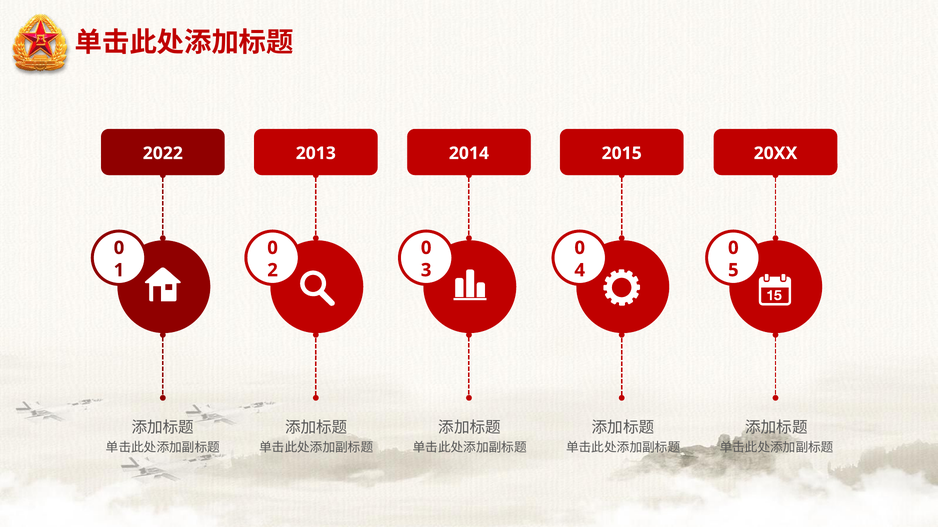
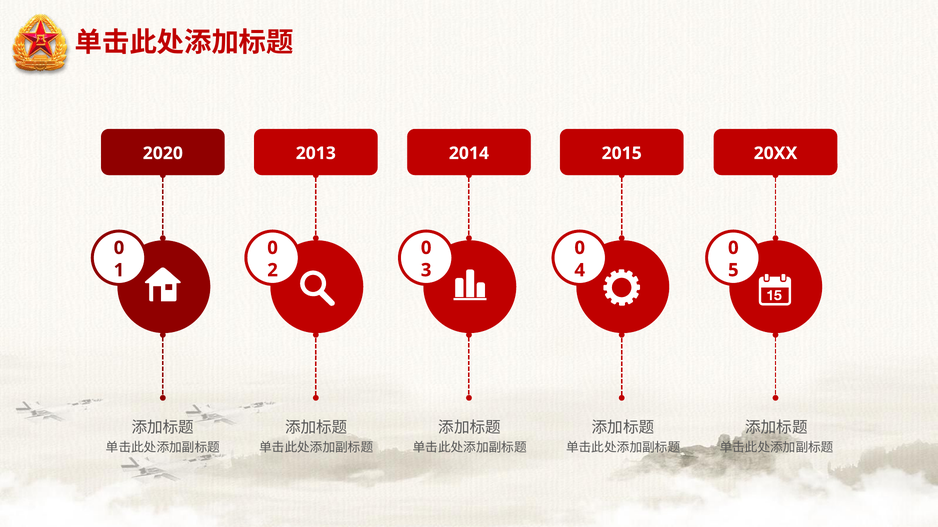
2022: 2022 -> 2020
